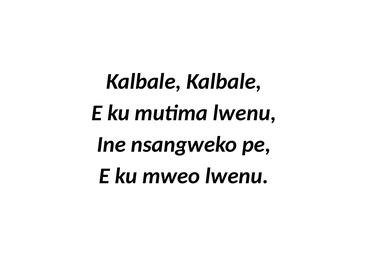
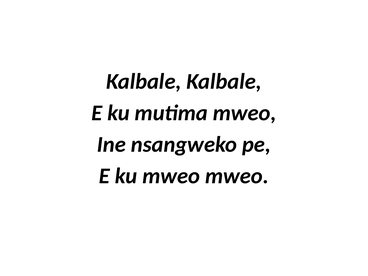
mutima lwenu: lwenu -> mweo
mweo lwenu: lwenu -> mweo
